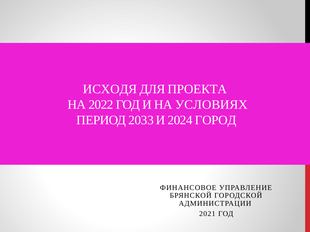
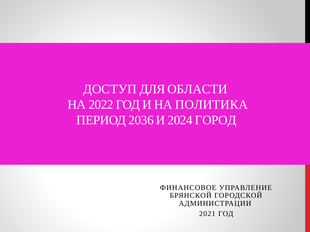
ИСХОДЯ: ИСХОДЯ -> ДОСТУП
ПРОЕКТА: ПРОЕКТА -> ОБЛАСТИ
УСЛОВИЯХ: УСЛОВИЯХ -> ПОЛИТИКА
2033: 2033 -> 2036
